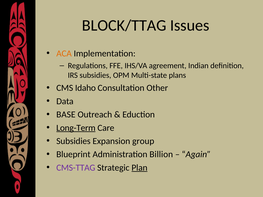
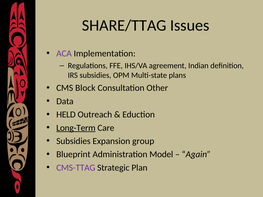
BLOCK/TTAG: BLOCK/TTAG -> SHARE/TTAG
ACA colour: orange -> purple
Idaho: Idaho -> Block
BASE: BASE -> HELD
Billion: Billion -> Model
Plan underline: present -> none
